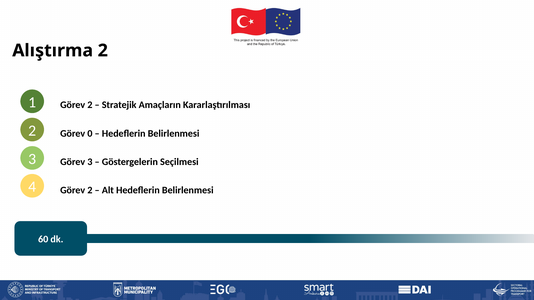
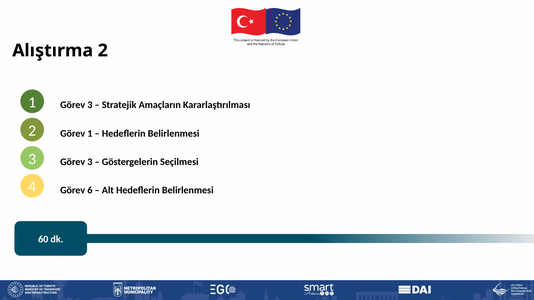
2 at (90, 105): 2 -> 3
Görev 0: 0 -> 1
2 at (90, 191): 2 -> 6
